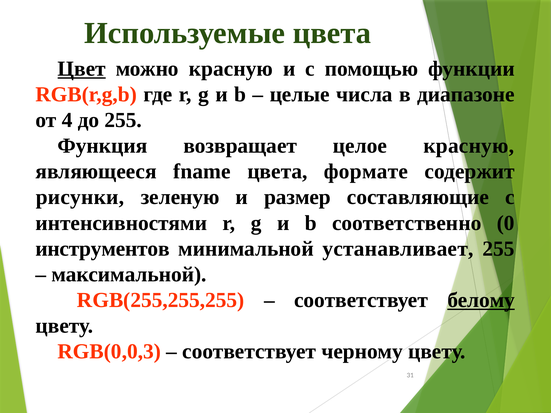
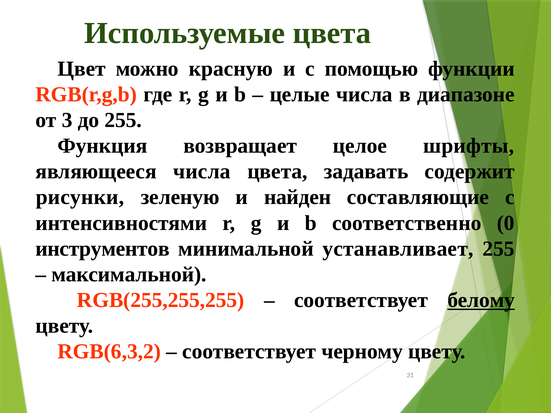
Цвет underline: present -> none
4: 4 -> 3
целое красную: красную -> шрифты
являющееся fname: fname -> числа
формате: формате -> задавать
размер: размер -> найден
RGB(0,0,3: RGB(0,0,3 -> RGB(6,3,2
